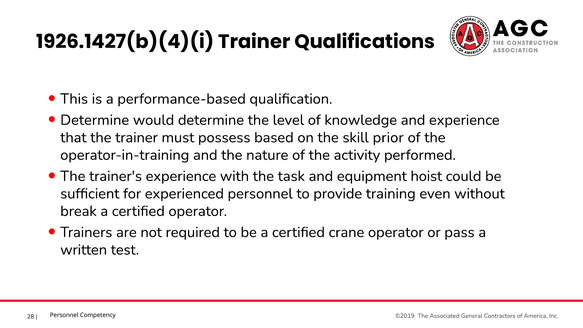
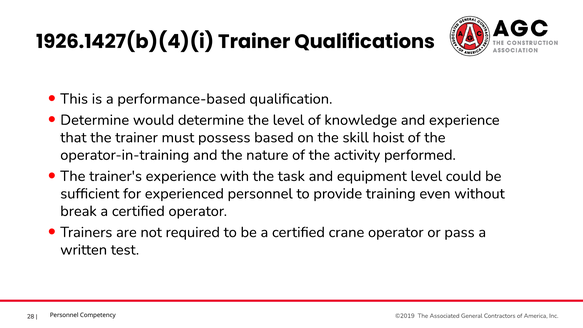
prior: prior -> hoist
equipment hoist: hoist -> level
